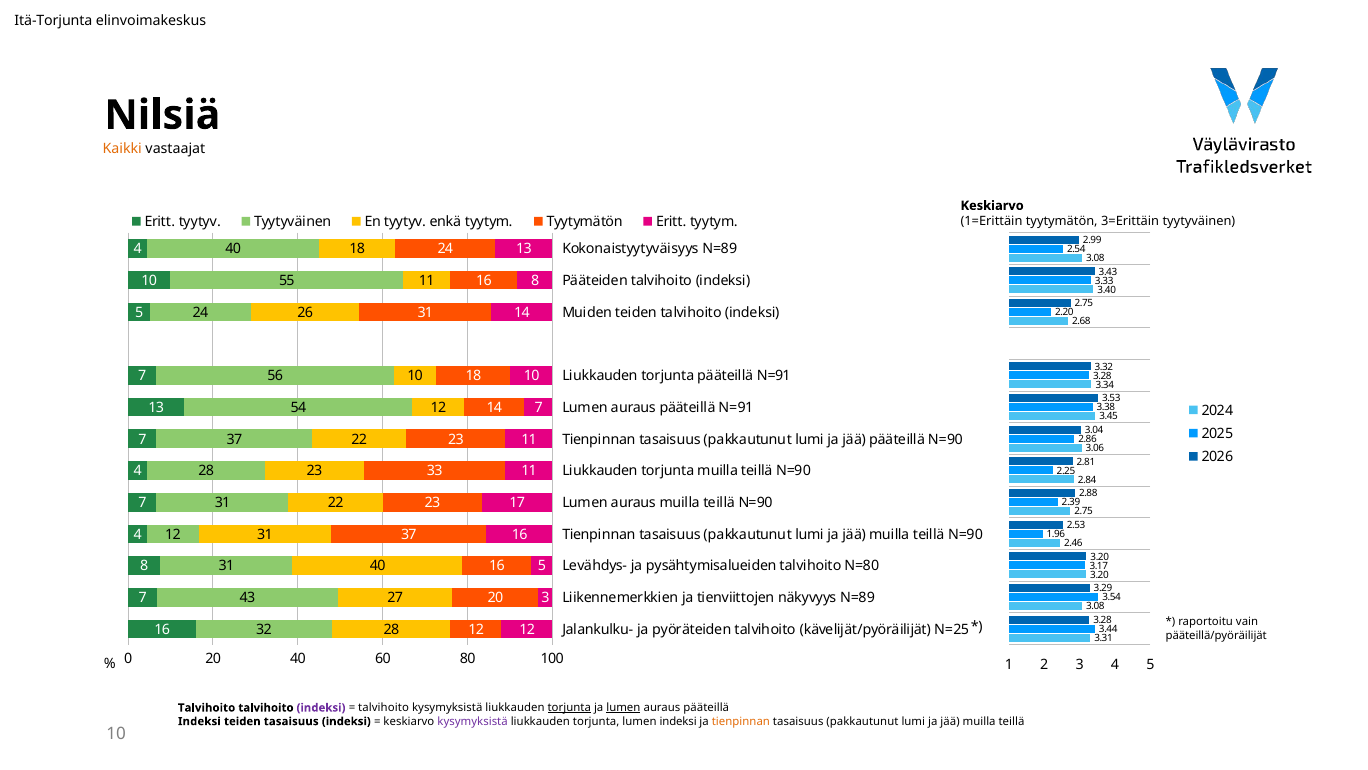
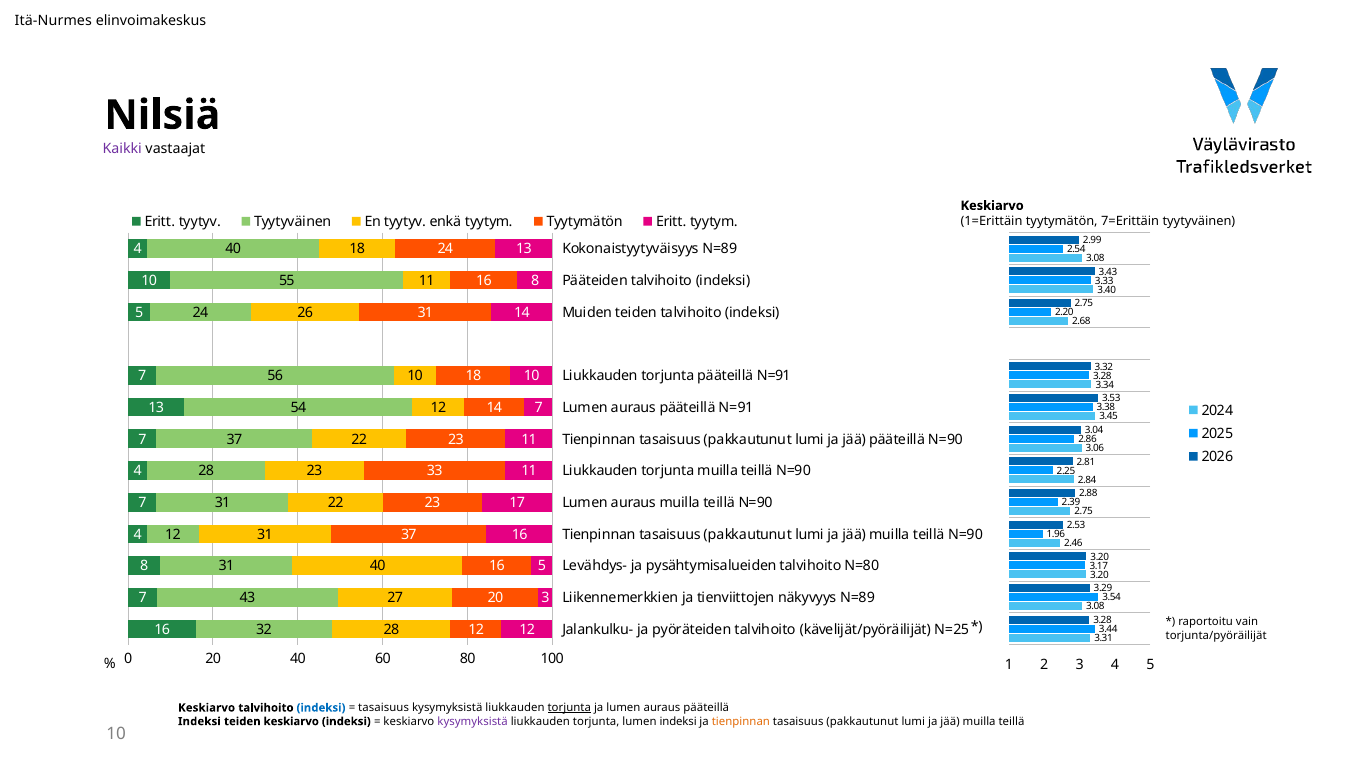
Itä-Torjunta: Itä-Torjunta -> Itä-Nurmes
Kaikki colour: orange -> purple
3=Erittäin: 3=Erittäin -> 7=Erittäin
pääteillä/pyöräilijät: pääteillä/pyöräilijät -> torjunta/pyöräilijät
Talvihoito at (207, 707): Talvihoito -> Keskiarvo
indeksi at (321, 707) colour: purple -> blue
talvihoito at (384, 707): talvihoito -> tasaisuus
lumen at (623, 707) underline: present -> none
teiden tasaisuus: tasaisuus -> keskiarvo
